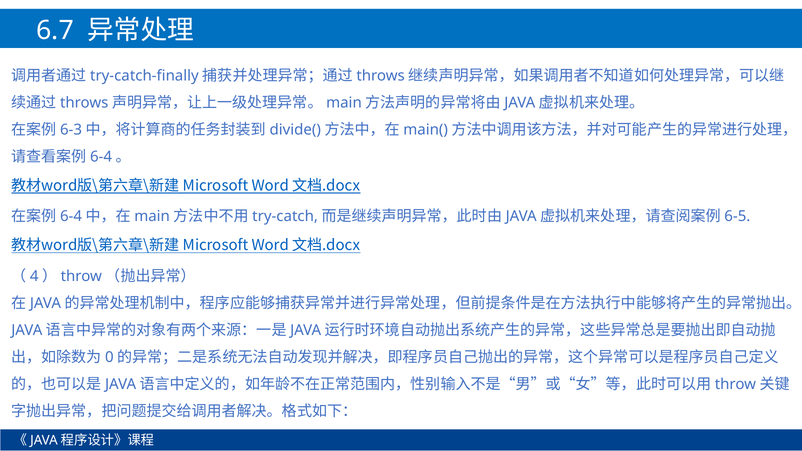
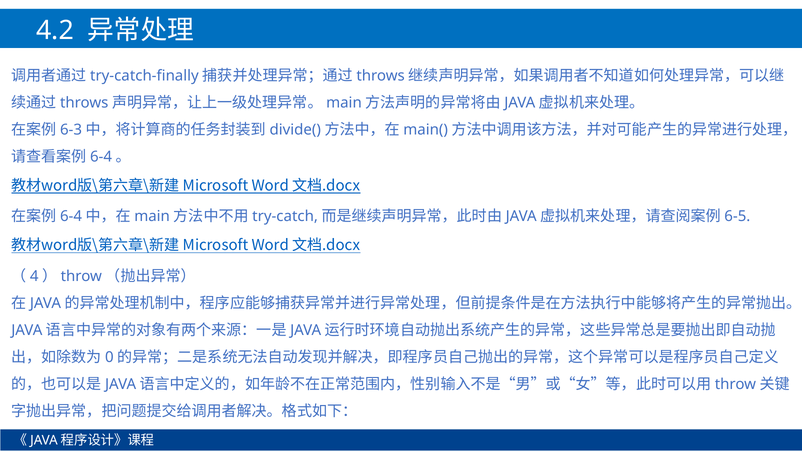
6.7: 6.7 -> 4.2
